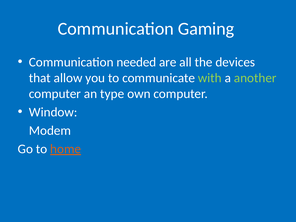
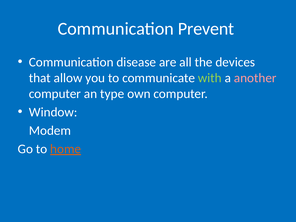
Gaming: Gaming -> Prevent
needed: needed -> disease
another colour: light green -> pink
